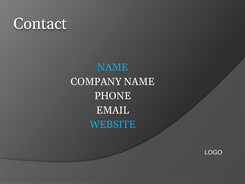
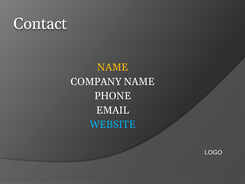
NAME at (113, 67) colour: light blue -> yellow
